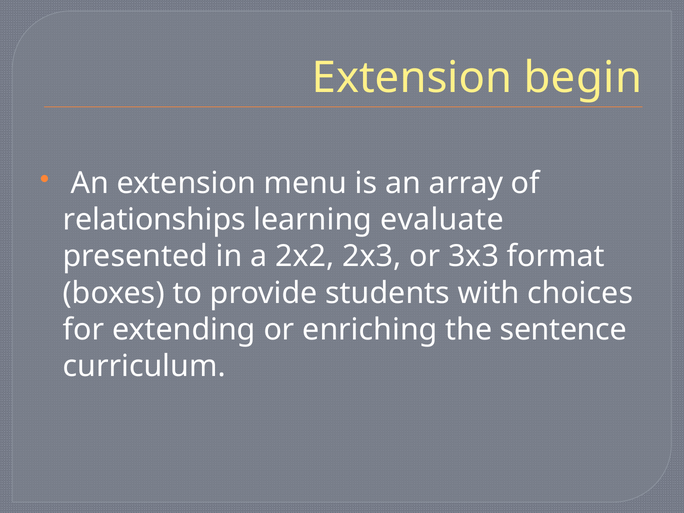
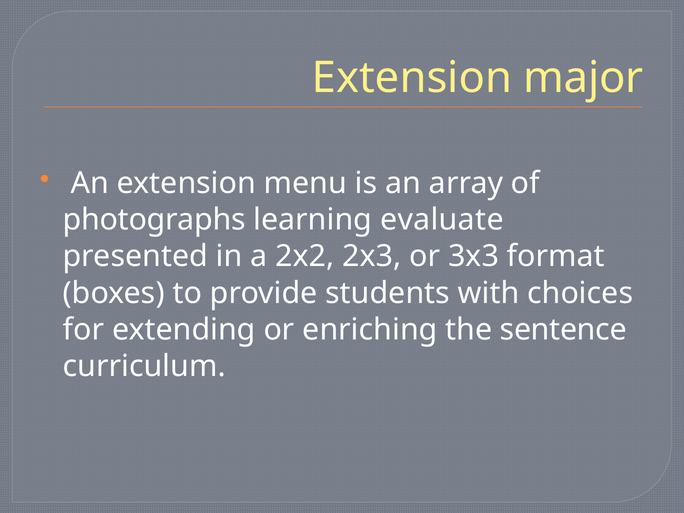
begin: begin -> major
relationships: relationships -> photographs
